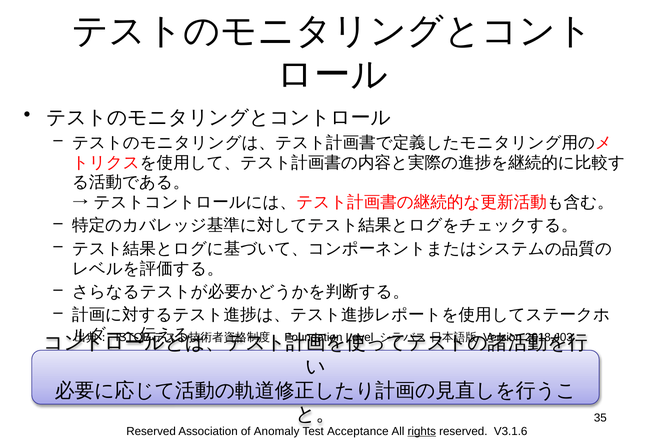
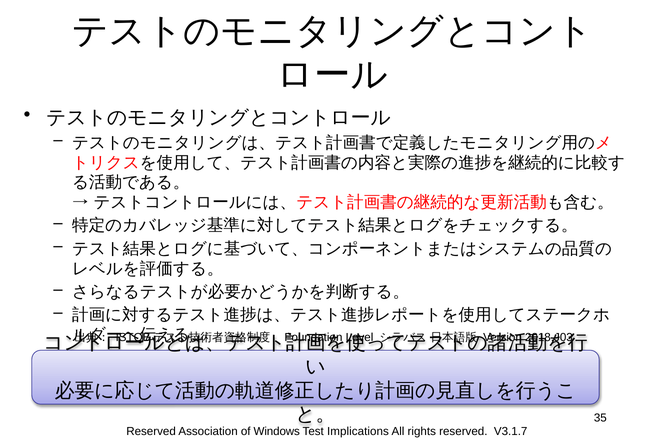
Anomaly: Anomaly -> Windows
Acceptance: Acceptance -> Implications
rights underline: present -> none
V3.1.6: V3.1.6 -> V3.1.7
